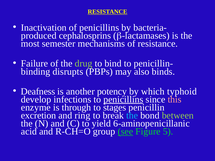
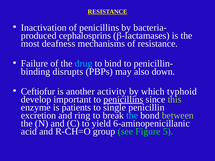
semester: semester -> deafness
drug colour: light green -> light blue
binds: binds -> down
Deafness: Deafness -> Ceftiofur
potency: potency -> activity
infections: infections -> important
this colour: pink -> light green
through: through -> patients
stages: stages -> single
see underline: present -> none
